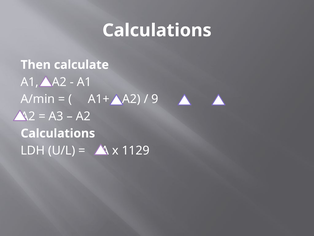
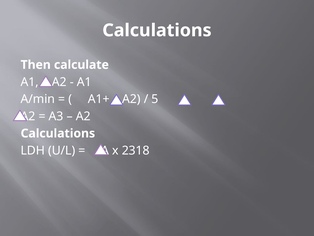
9: 9 -> 5
1129: 1129 -> 2318
